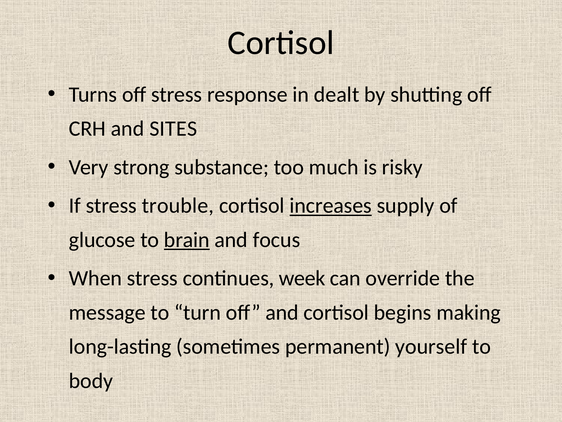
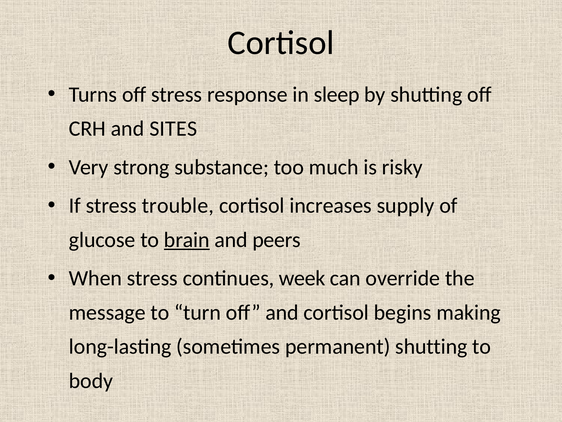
dealt: dealt -> sleep
increases underline: present -> none
focus: focus -> peers
permanent yourself: yourself -> shutting
